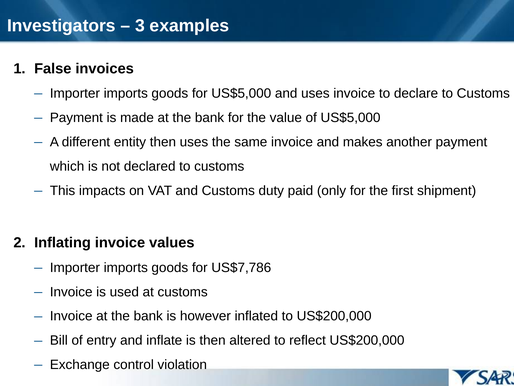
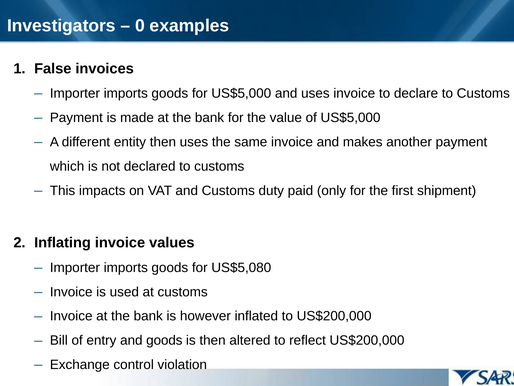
3: 3 -> 0
US$7,786: US$7,786 -> US$5,080
and inflate: inflate -> goods
